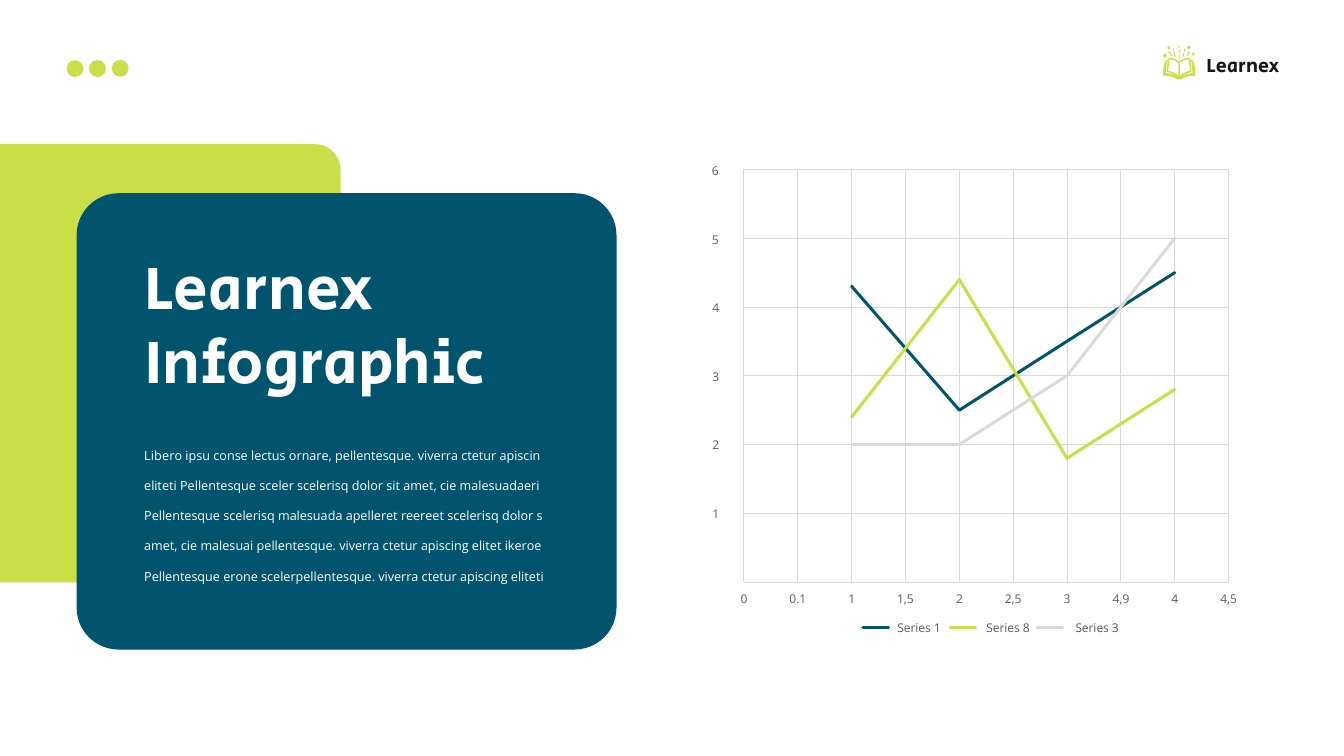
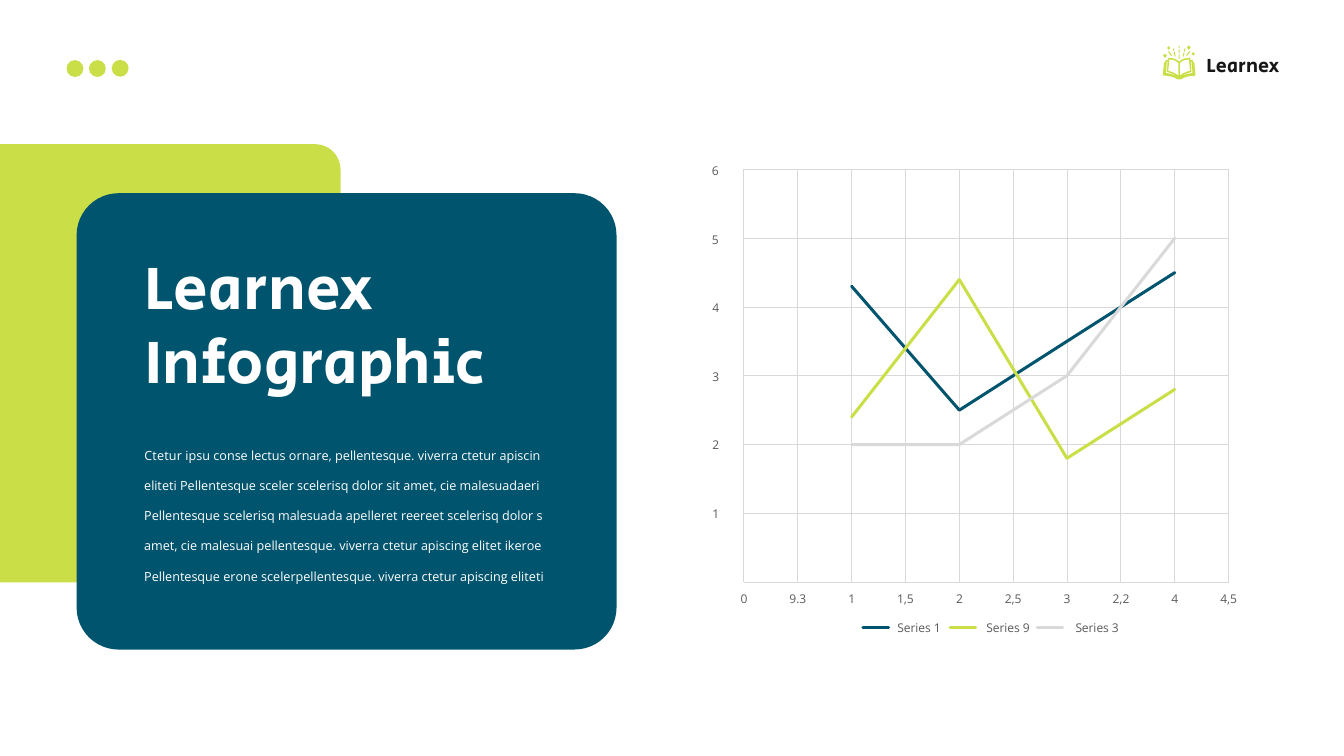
Libero at (163, 456): Libero -> Ctetur
0.1: 0.1 -> 9.3
4,9: 4,9 -> 2,2
8: 8 -> 9
